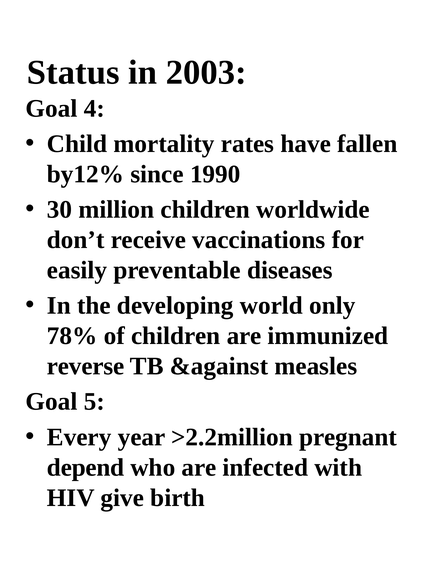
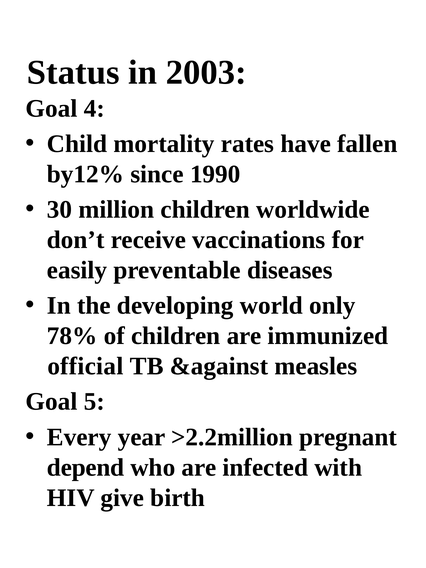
reverse: reverse -> official
